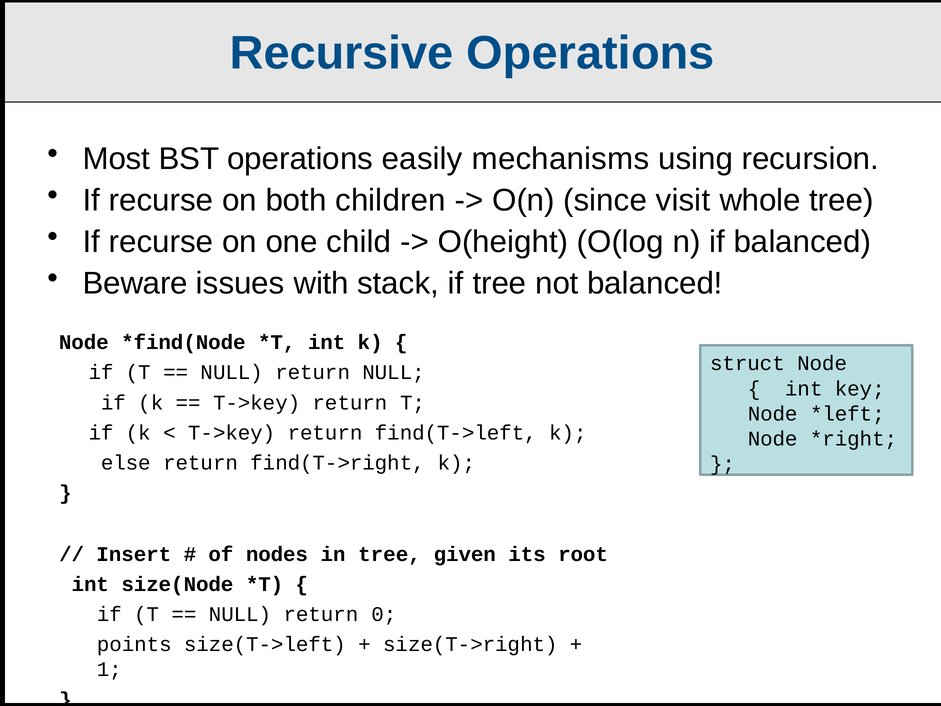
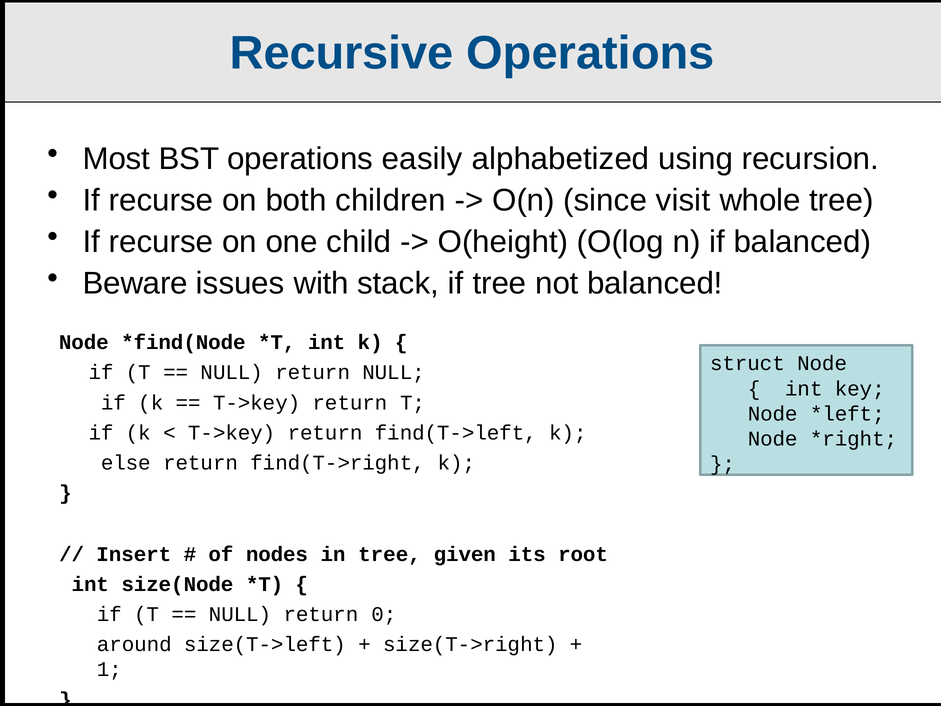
mechanisms: mechanisms -> alphabetized
points: points -> around
